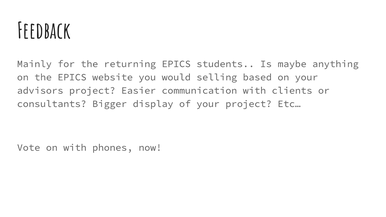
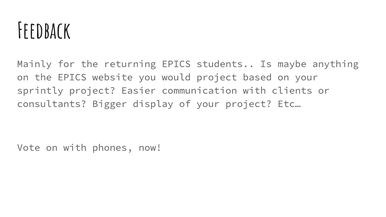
would selling: selling -> project
advisors: advisors -> sprintly
